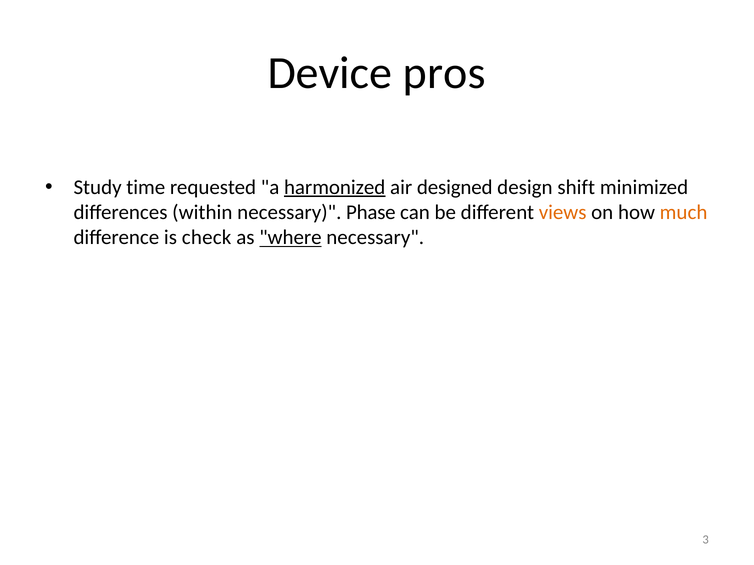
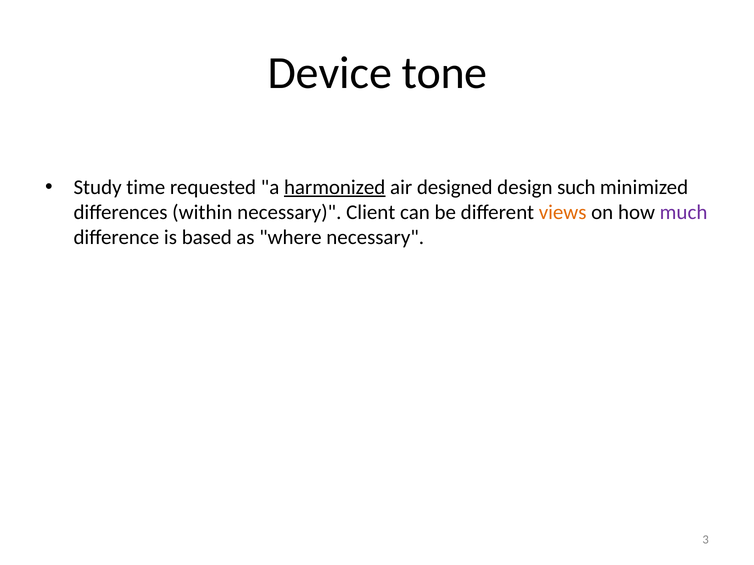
pros: pros -> tone
shift: shift -> such
Phase: Phase -> Client
much colour: orange -> purple
check: check -> based
where underline: present -> none
